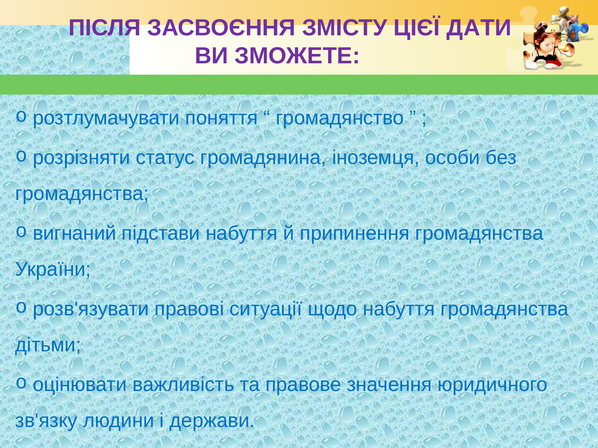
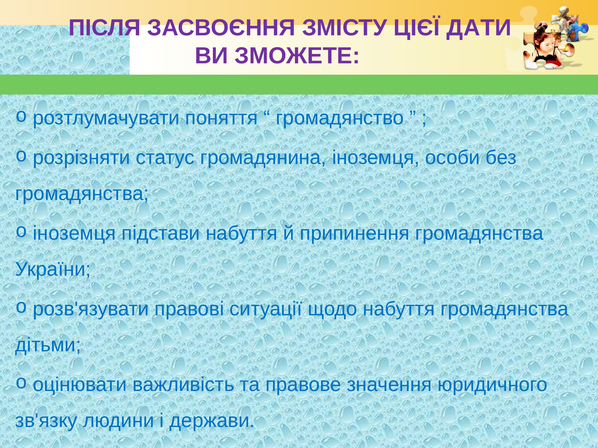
вигнаний at (74, 234): вигнаний -> іноземця
